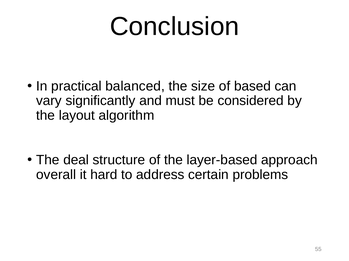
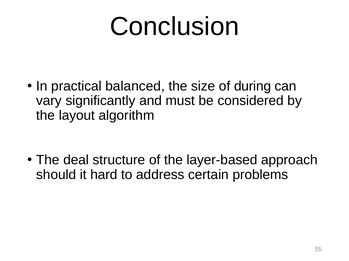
based: based -> during
overall: overall -> should
